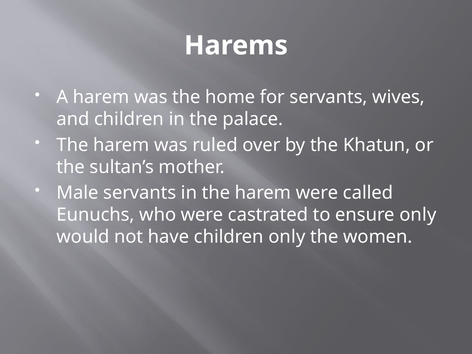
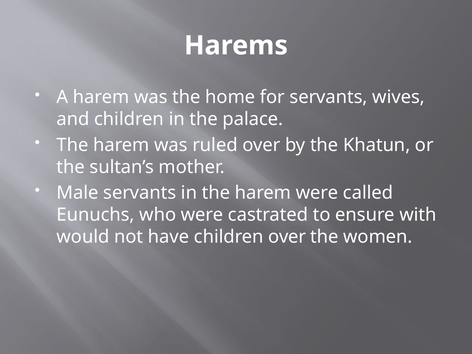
ensure only: only -> with
children only: only -> over
